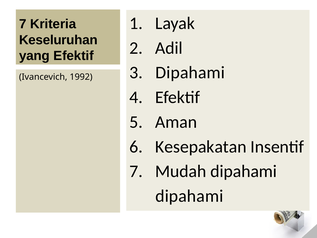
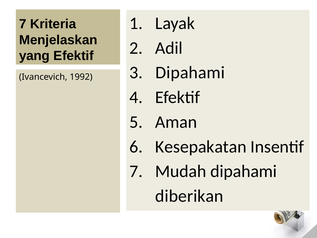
Keseluruhan: Keseluruhan -> Menjelaskan
dipahami at (189, 196): dipahami -> diberikan
